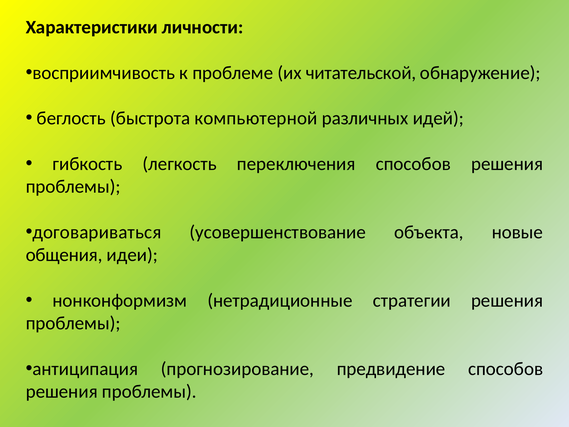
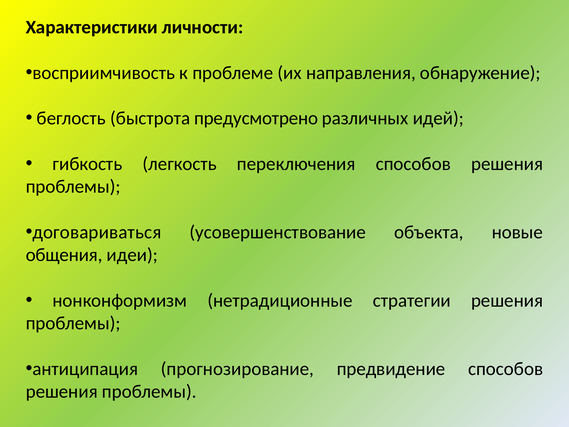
читательской: читательской -> направления
компьютерной: компьютерной -> предусмотрено
